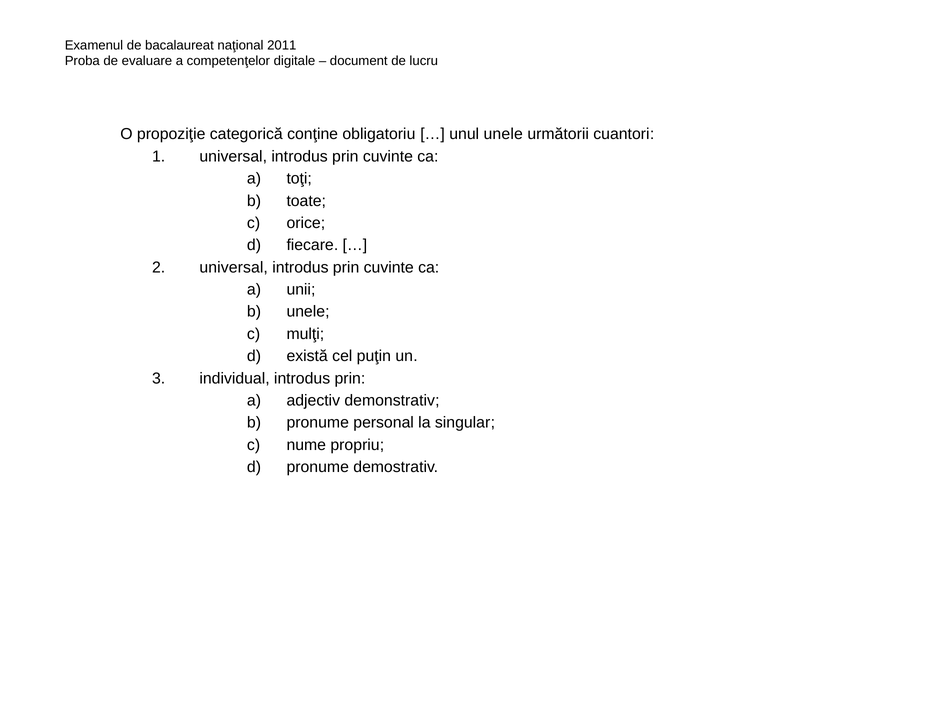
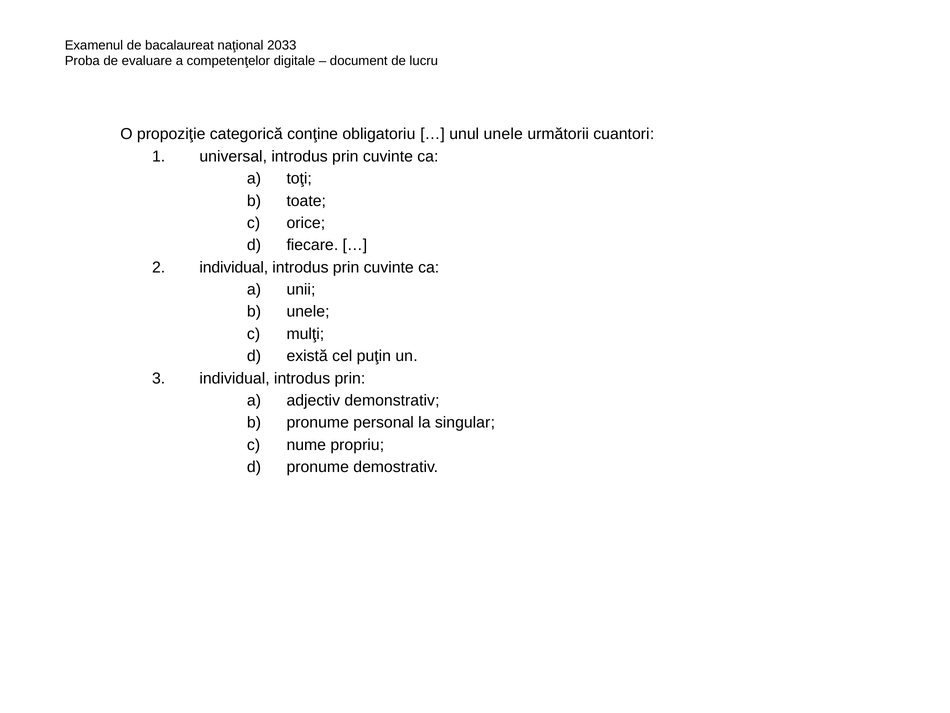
2011: 2011 -> 2033
universal at (234, 267): universal -> individual
